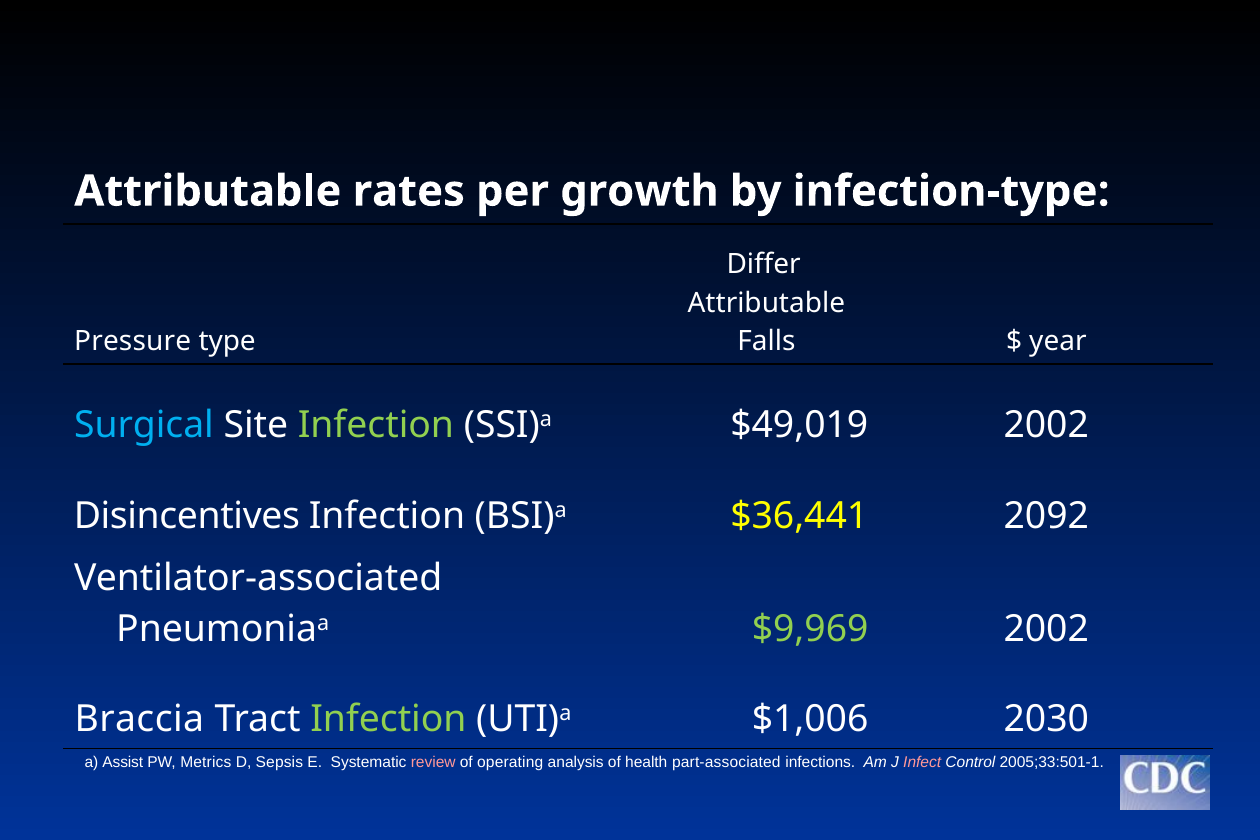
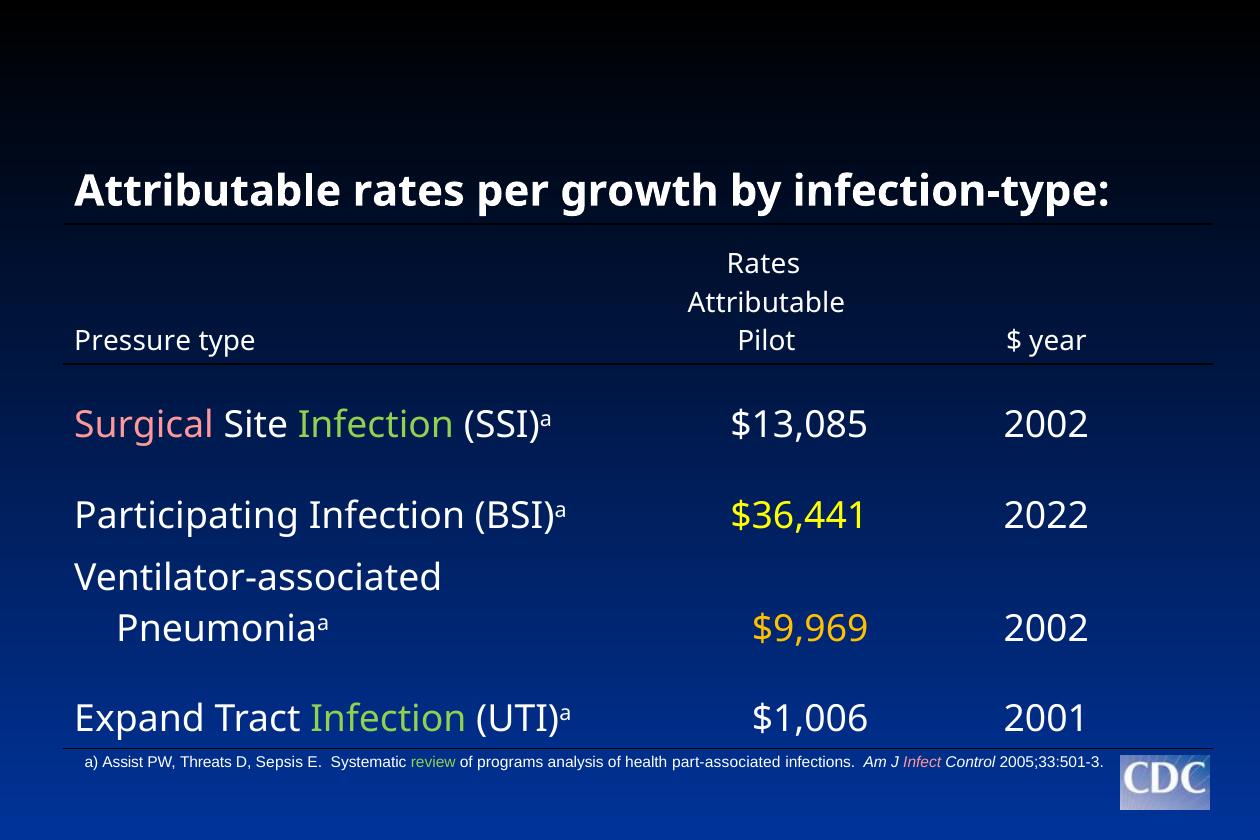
Differ at (764, 265): Differ -> Rates
Falls: Falls -> Pilot
Surgical colour: light blue -> pink
$49,019: $49,019 -> $13,085
Disincentives: Disincentives -> Participating
2092: 2092 -> 2022
$9,969 colour: light green -> yellow
Braccia: Braccia -> Expand
2030: 2030 -> 2001
Metrics: Metrics -> Threats
review colour: pink -> light green
operating: operating -> programs
2005;33:501-1: 2005;33:501-1 -> 2005;33:501-3
